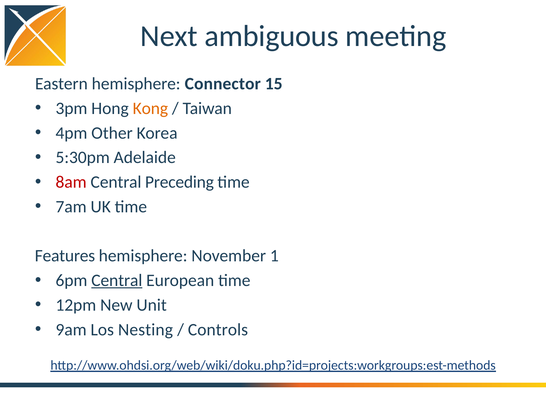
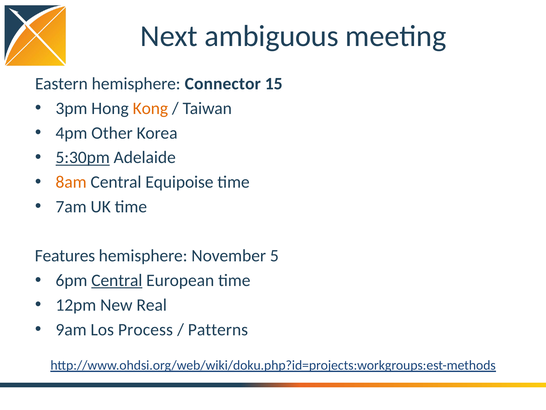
5:30pm underline: none -> present
8am colour: red -> orange
Preceding: Preceding -> Equipoise
1: 1 -> 5
Unit: Unit -> Real
Nesting: Nesting -> Process
Controls: Controls -> Patterns
